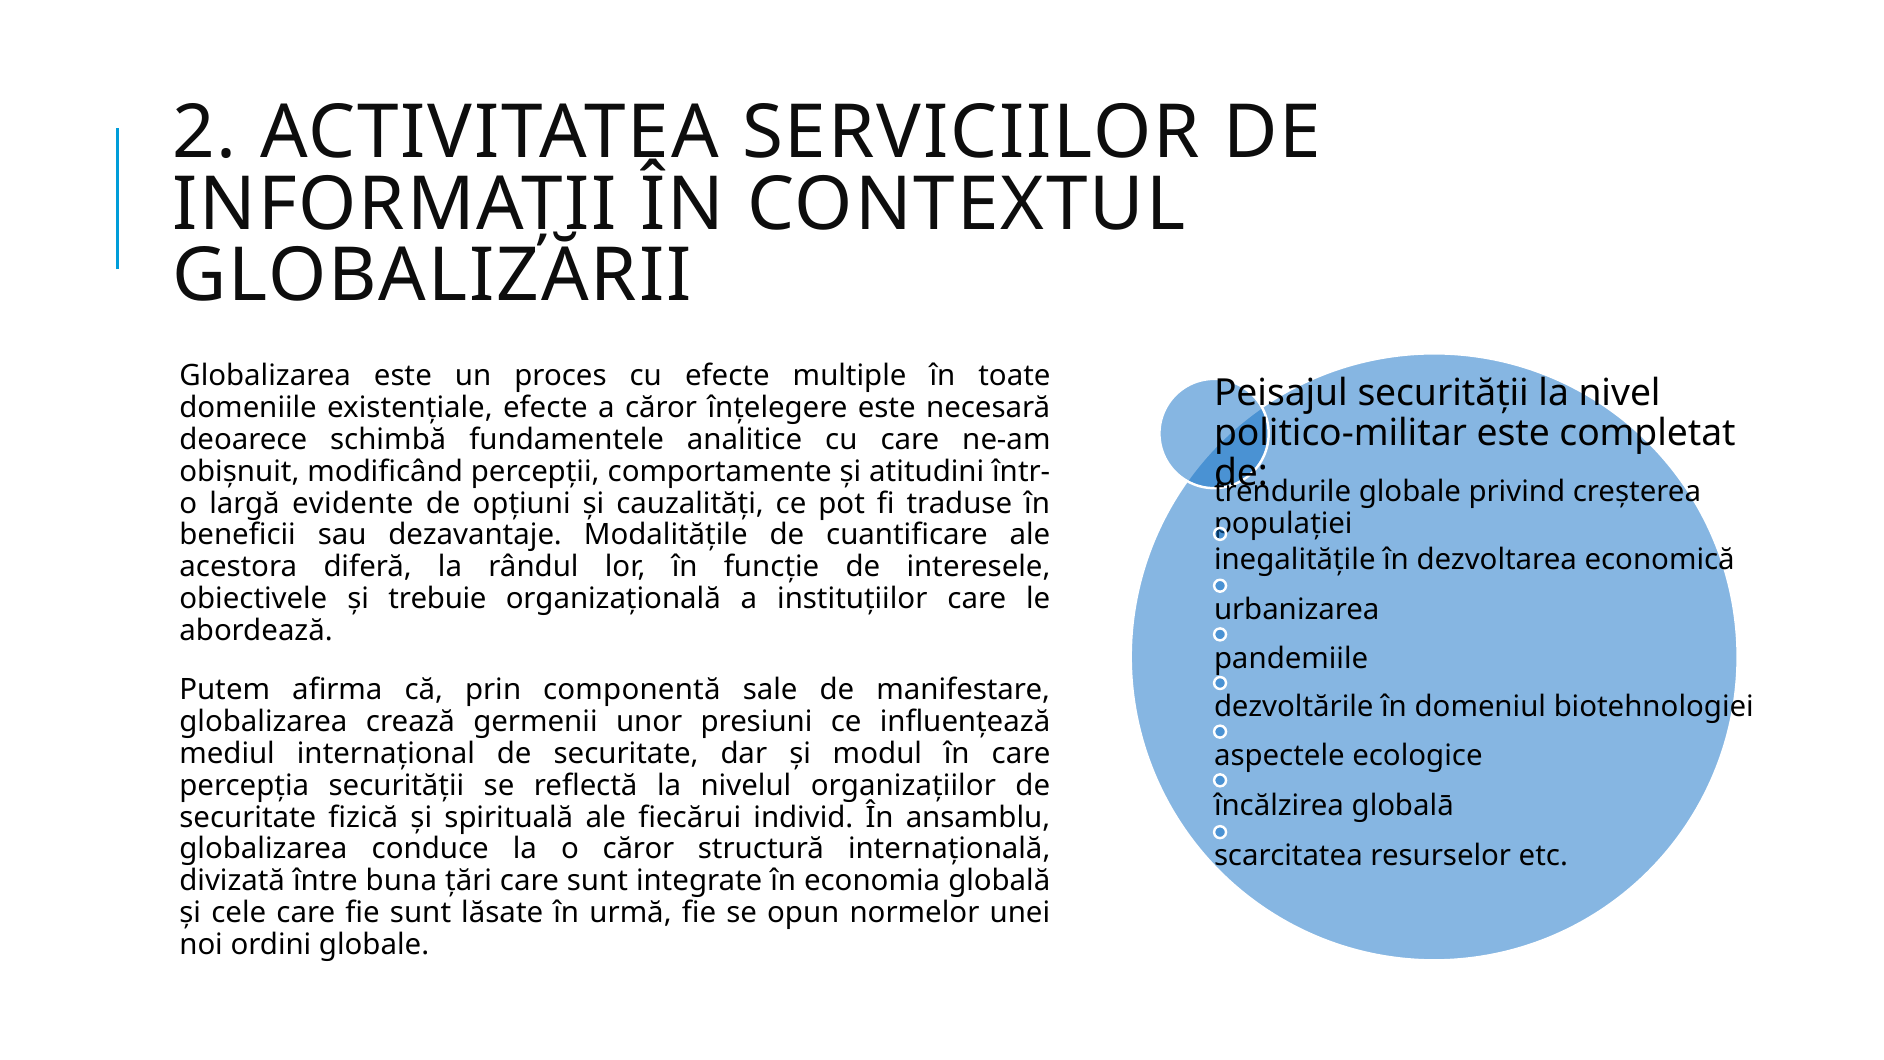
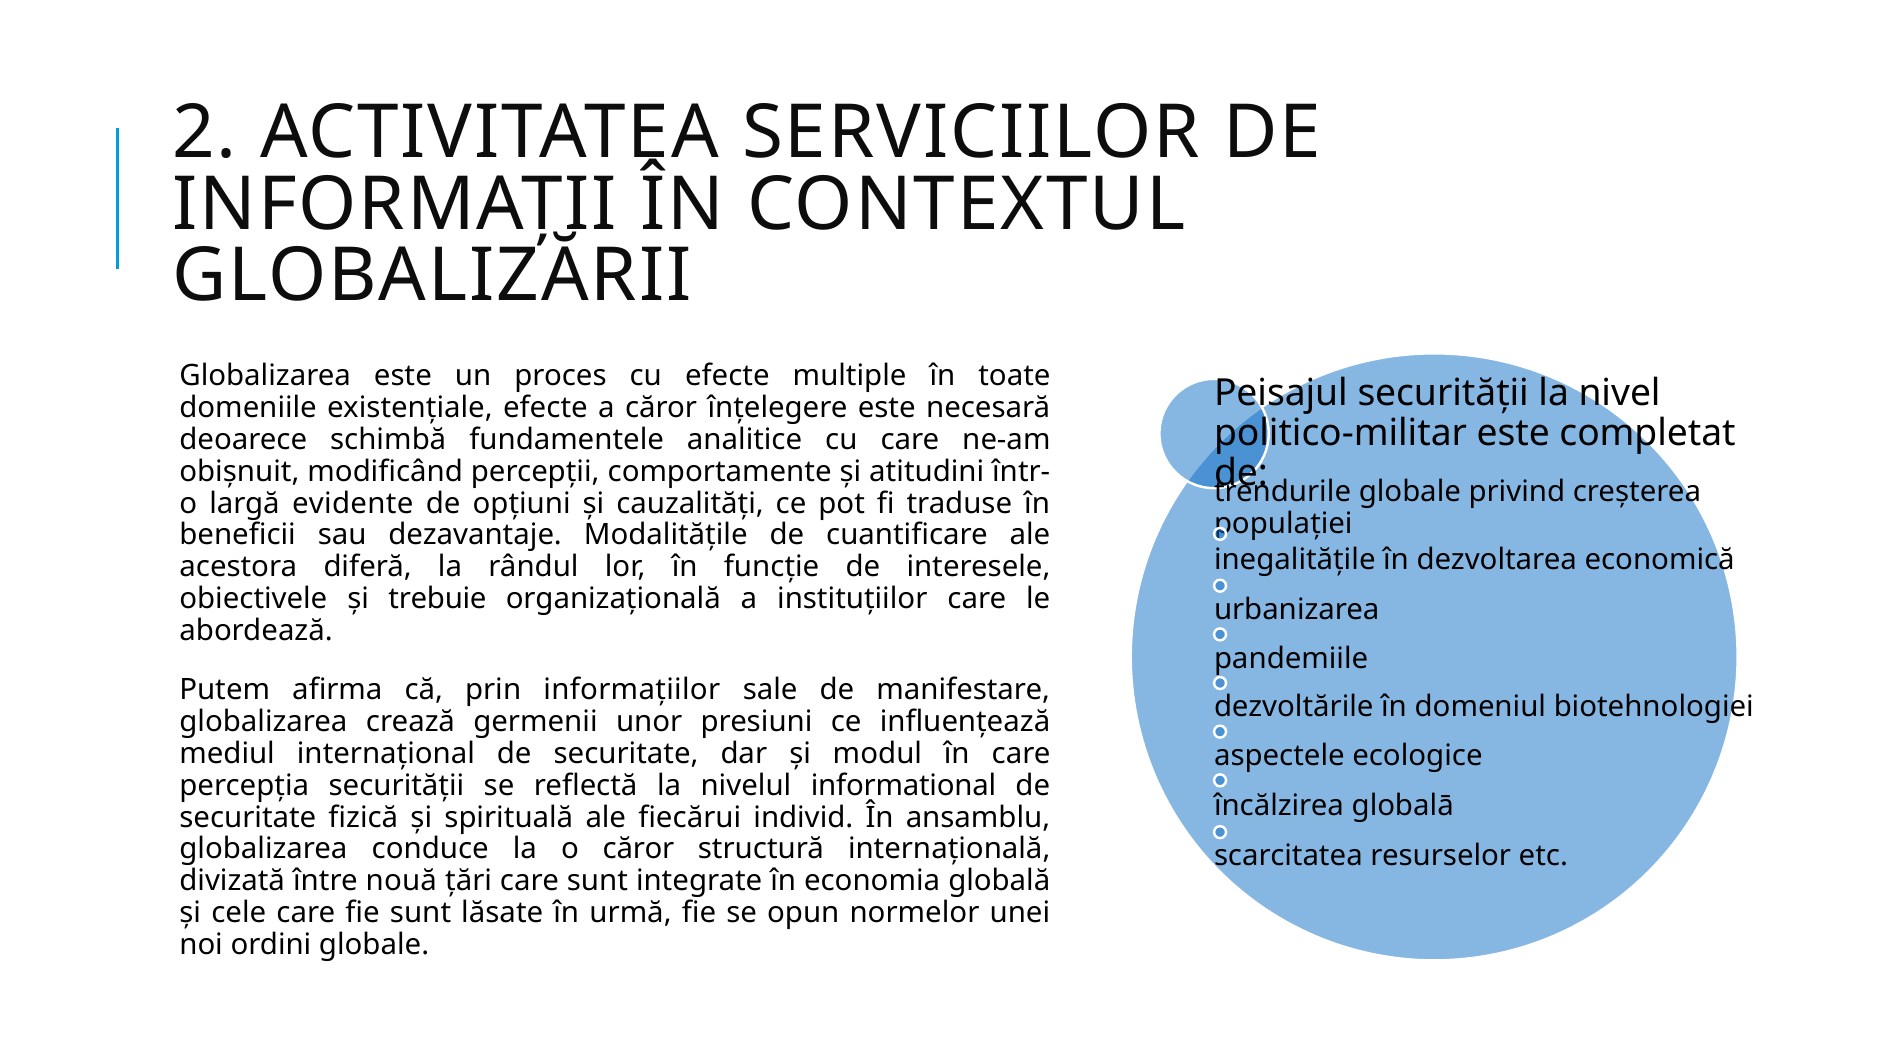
componentă: componentă -> informațiilor
organizațiilor: organizațiilor -> informational
buna: buna -> nouă
